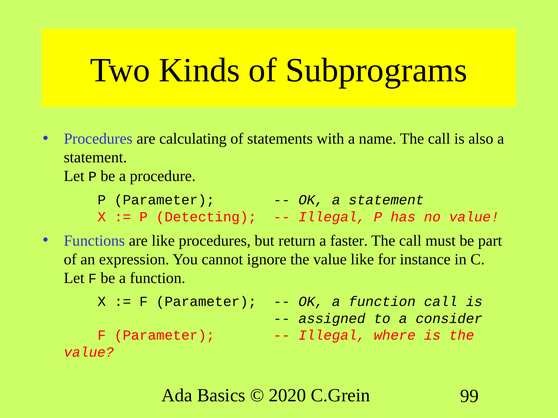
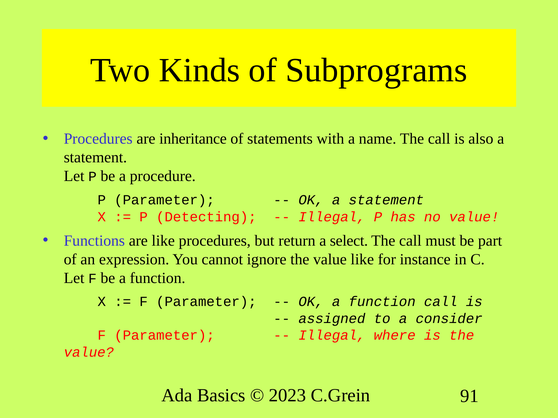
calculating: calculating -> inheritance
faster: faster -> select
2020: 2020 -> 2023
99: 99 -> 91
